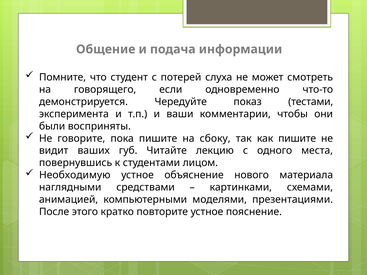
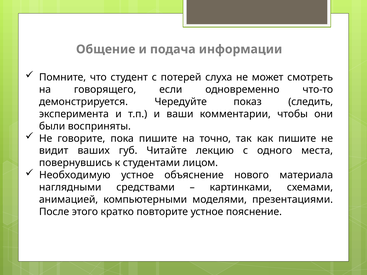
тестами: тестами -> следить
сбоку: сбоку -> точно
